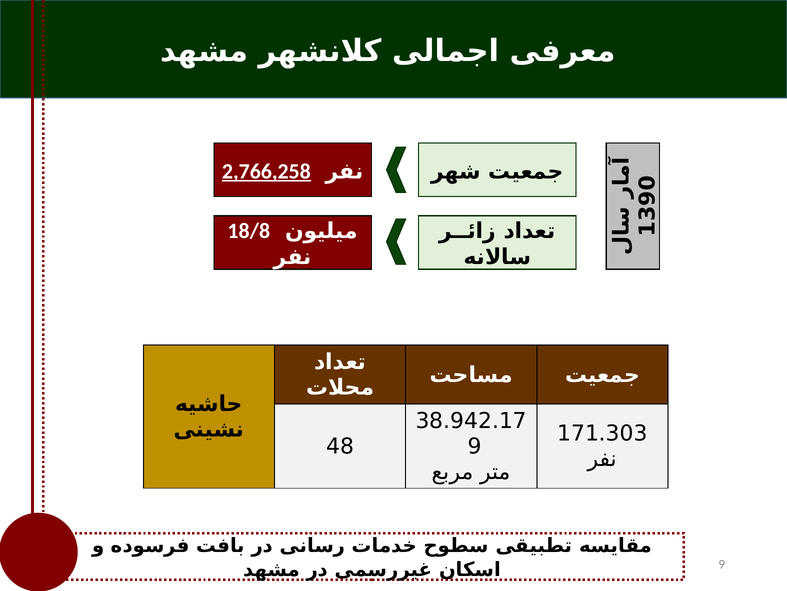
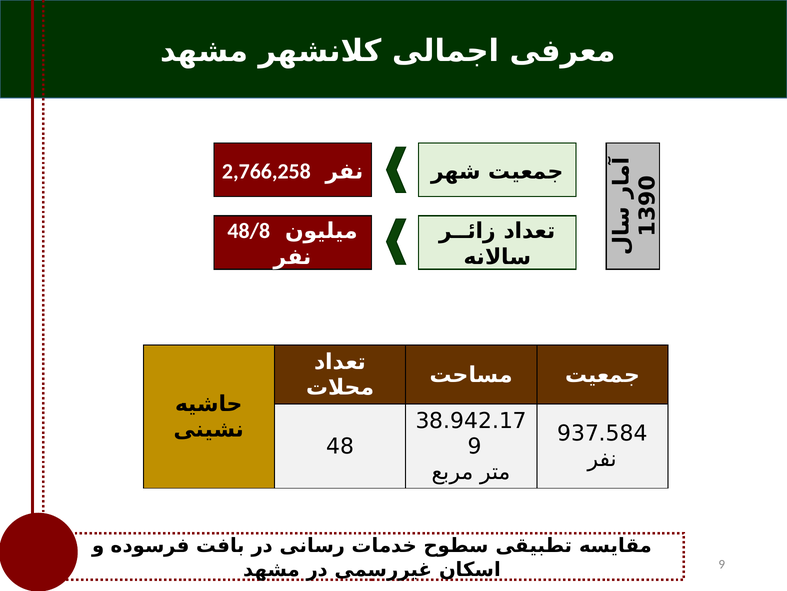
2,766,258 underline: present -> none
18/8: 18/8 -> 48/8
171.303: 171.303 -> 937.584
